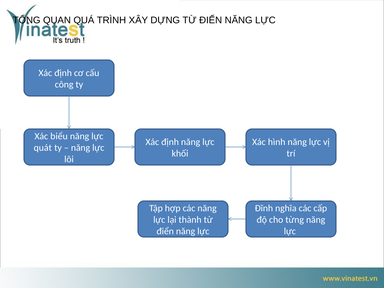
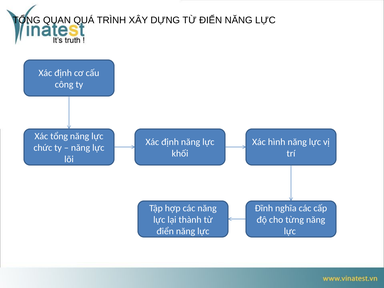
Xác biểu: biểu -> tổng
quát: quát -> chức
